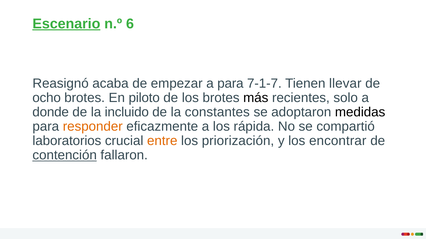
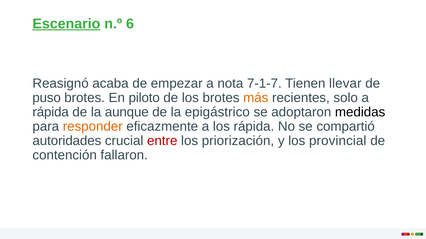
a para: para -> nota
ocho: ocho -> puso
más colour: black -> orange
donde at (51, 112): donde -> rápida
incluido: incluido -> aunque
constantes: constantes -> epigástrico
laboratorios: laboratorios -> autoridades
entre colour: orange -> red
encontrar: encontrar -> provincial
contención underline: present -> none
